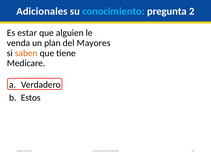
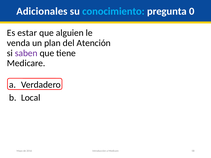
2: 2 -> 0
Mayores: Mayores -> Atención
saben colour: orange -> purple
Estos: Estos -> Local
